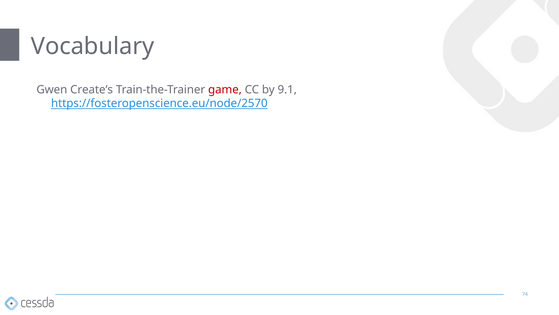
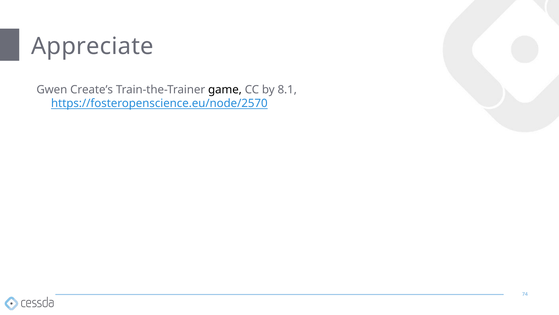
Vocabulary: Vocabulary -> Appreciate
game colour: red -> black
9.1: 9.1 -> 8.1
